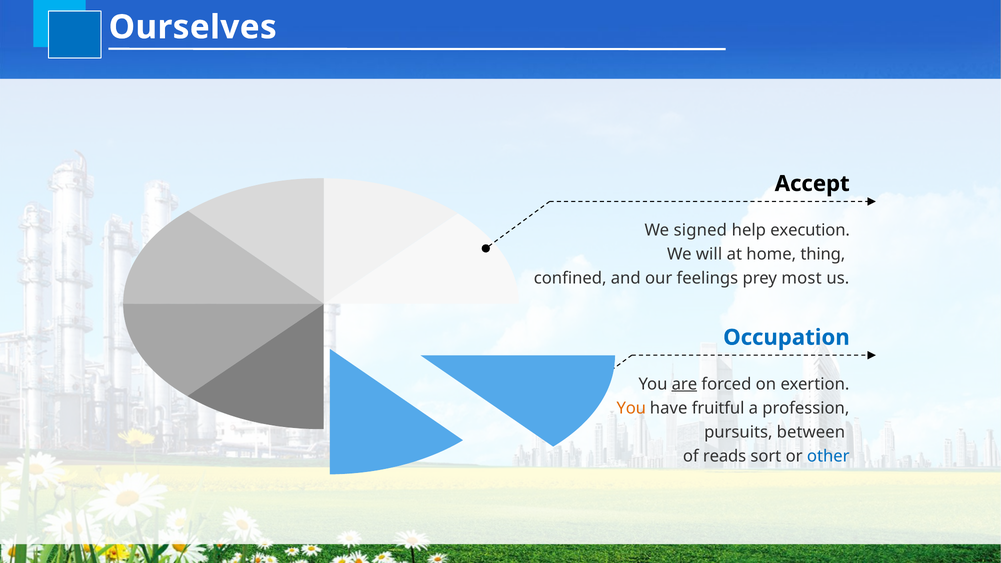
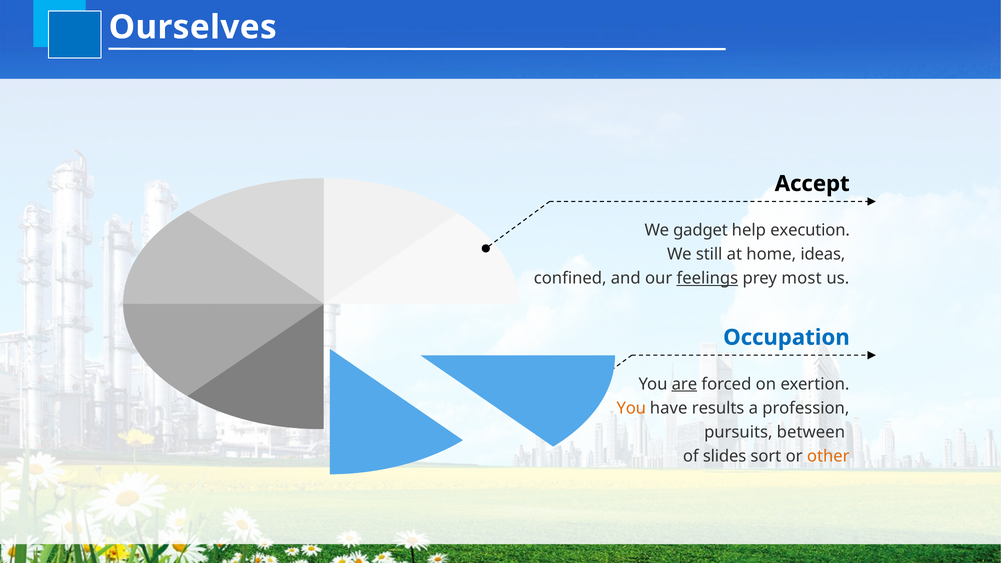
signed: signed -> gadget
will: will -> still
thing: thing -> ideas
feelings underline: none -> present
fruitful: fruitful -> results
reads: reads -> slides
other colour: blue -> orange
